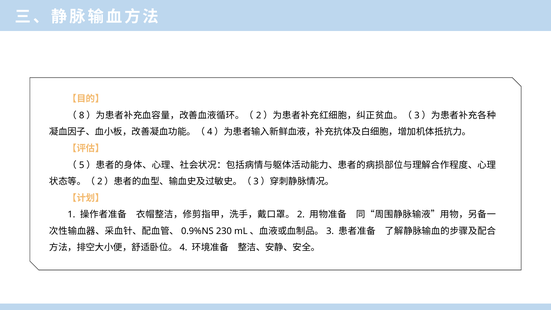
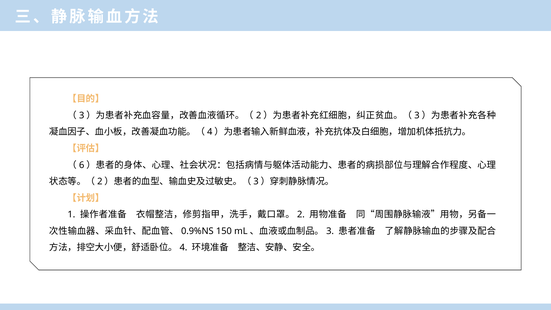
8 at (82, 115): 8 -> 3
5: 5 -> 6
230: 230 -> 150
